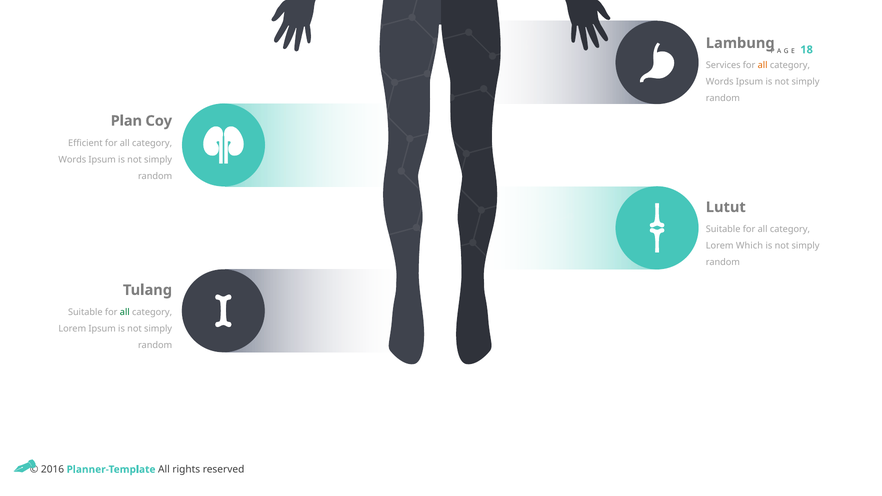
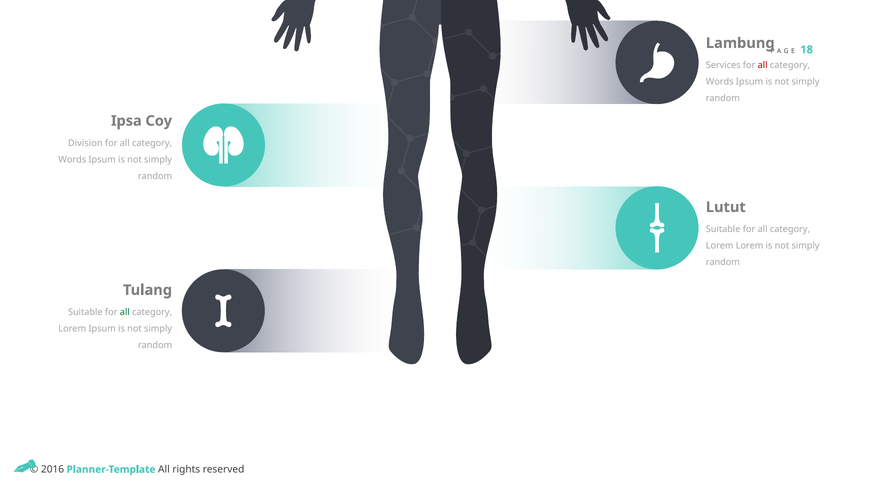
all at (763, 65) colour: orange -> red
Plan: Plan -> Ipsa
Efficient: Efficient -> Division
Lorem Which: Which -> Lorem
